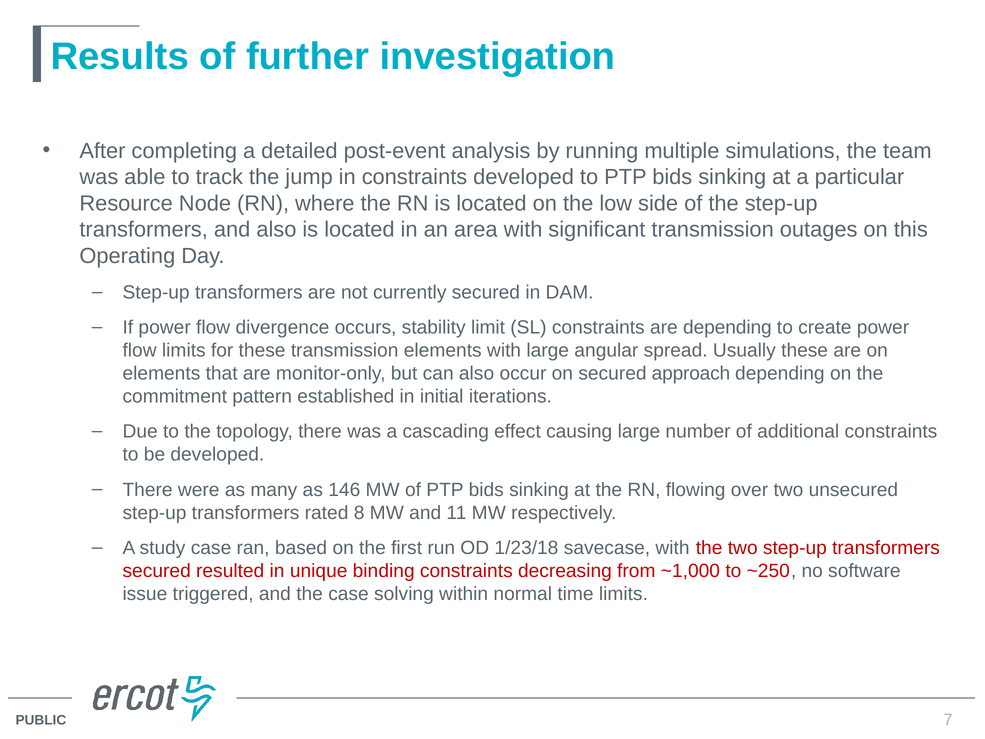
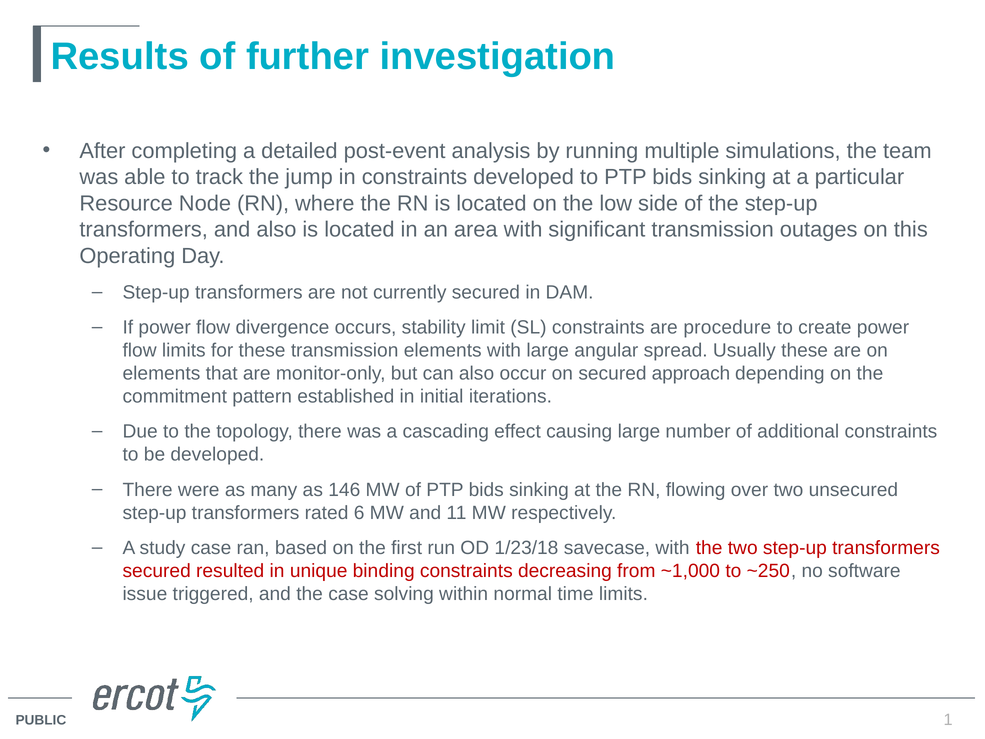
are depending: depending -> procedure
8: 8 -> 6
7: 7 -> 1
